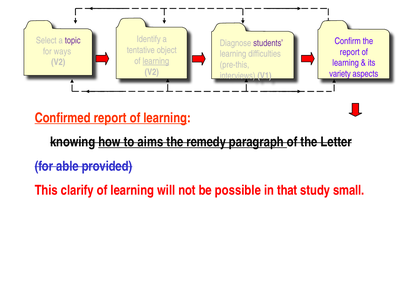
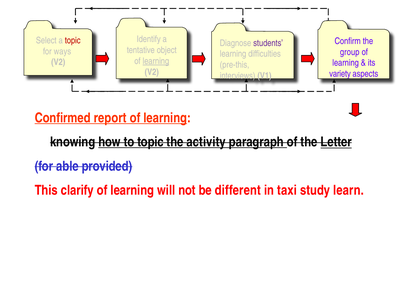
topic at (73, 40) colour: purple -> red
report at (350, 52): report -> group
to aims: aims -> topic
remedy: remedy -> activity
Letter underline: none -> present
possible: possible -> different
that: that -> taxi
small: small -> learn
